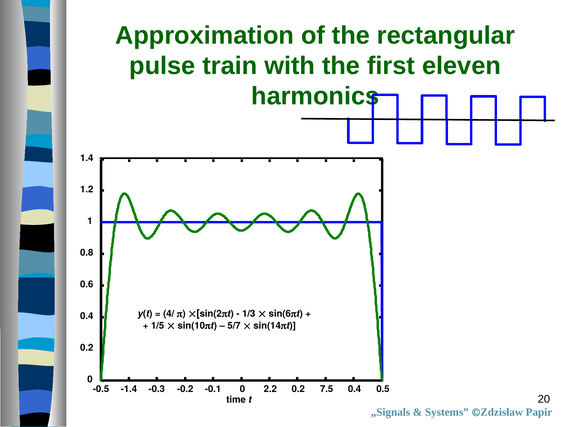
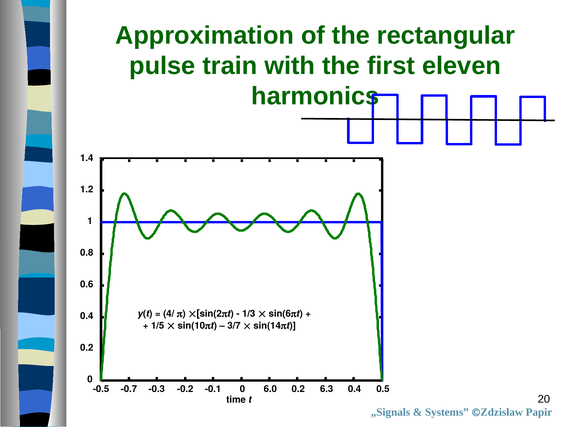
5/7: 5/7 -> 3/7
-1.4: -1.4 -> -0.7
2.2: 2.2 -> 6.0
7.5: 7.5 -> 6.3
